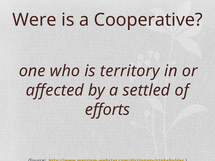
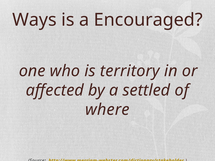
Were: Were -> Ways
Cooperative: Cooperative -> Encouraged
efforts: efforts -> where
